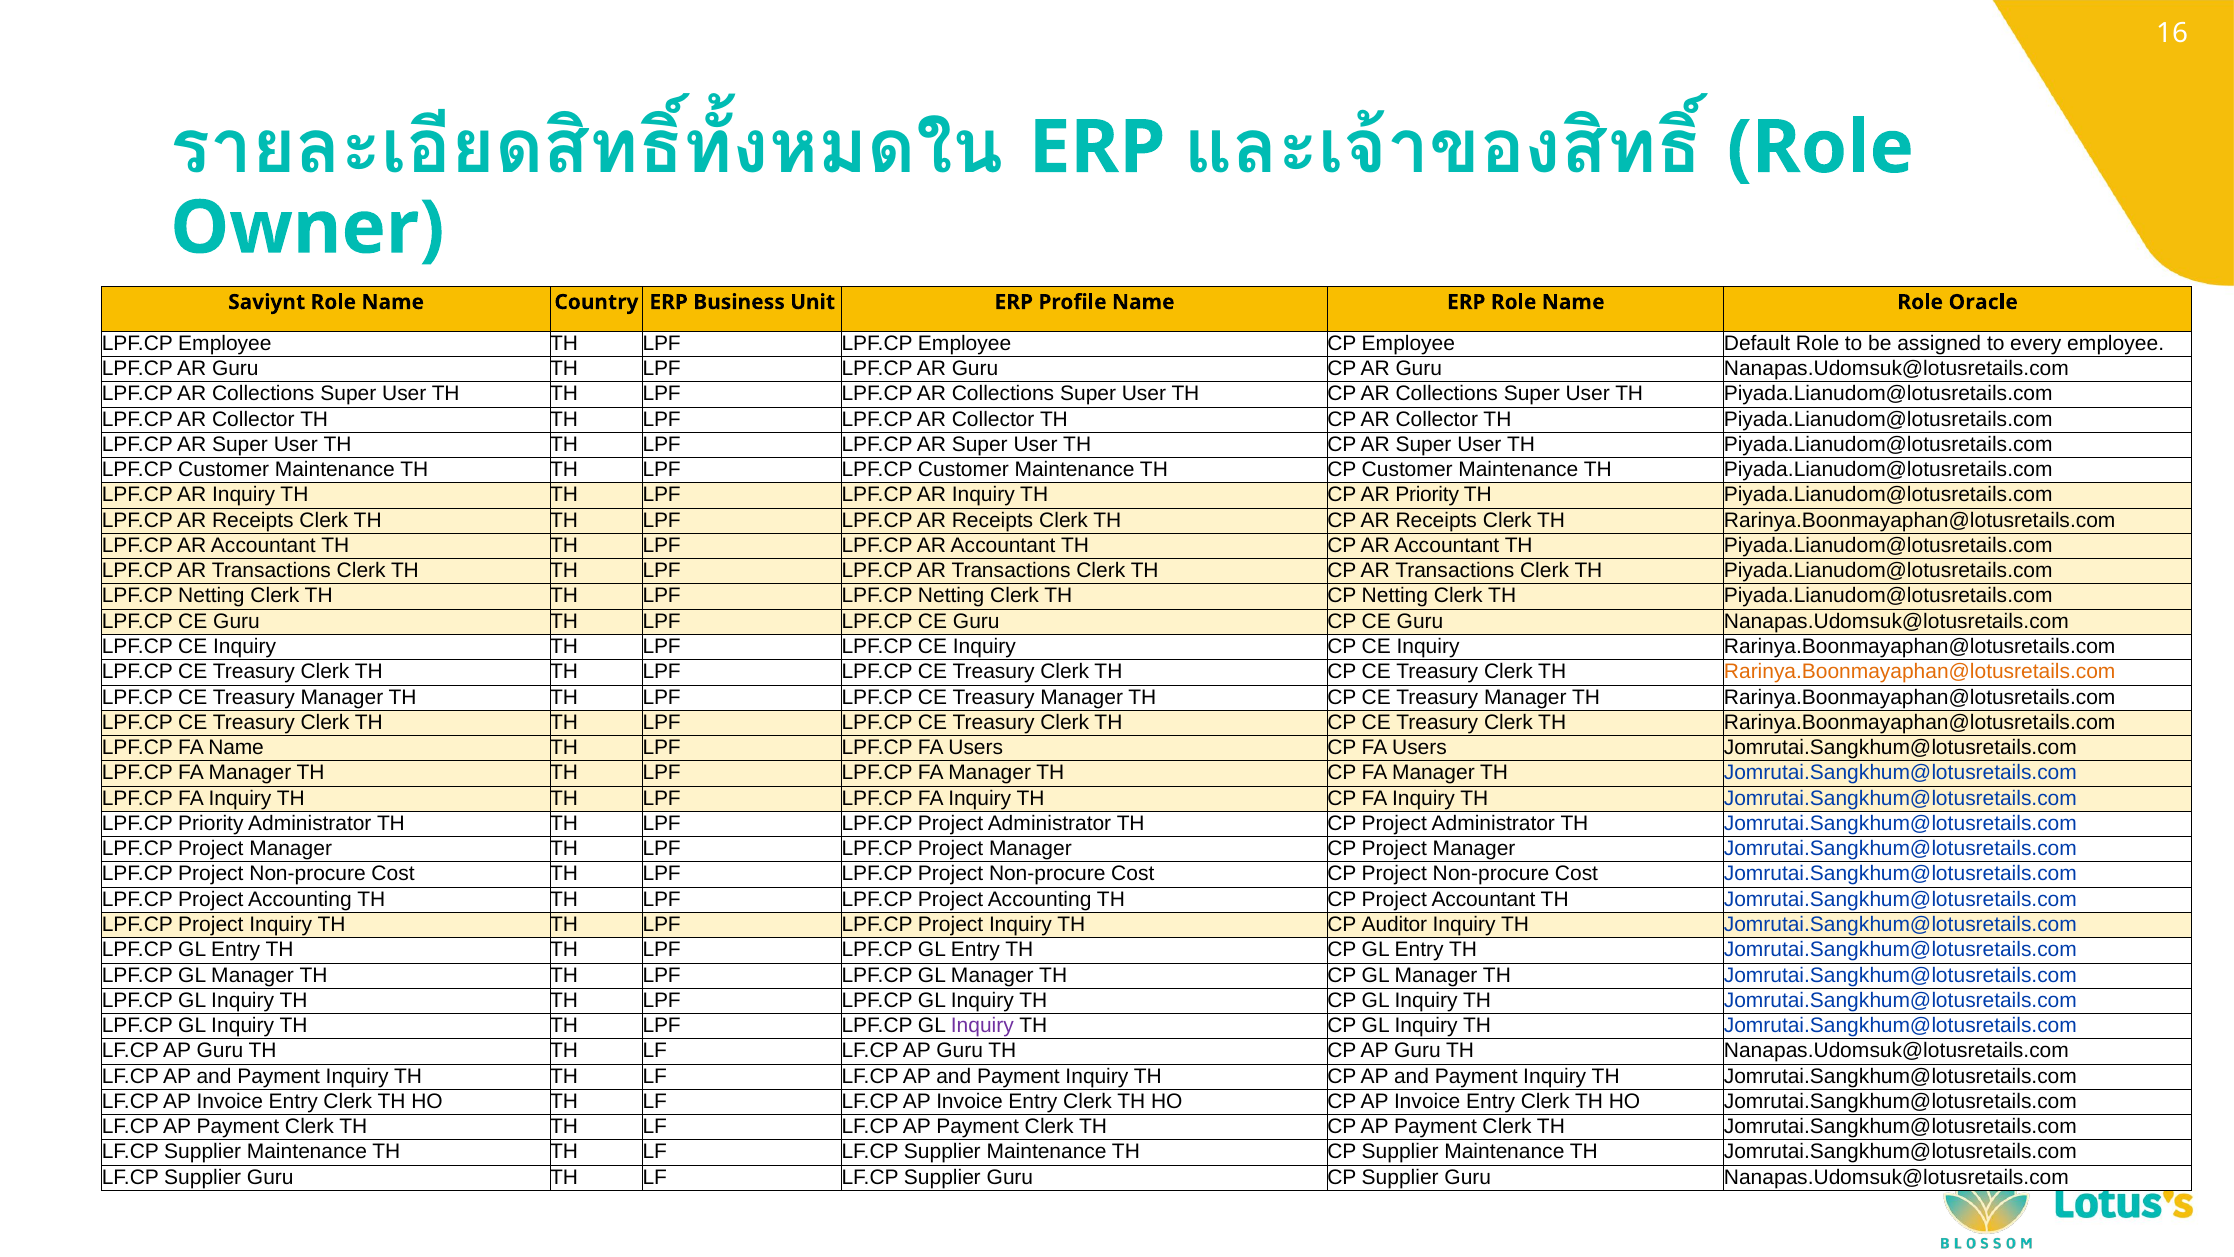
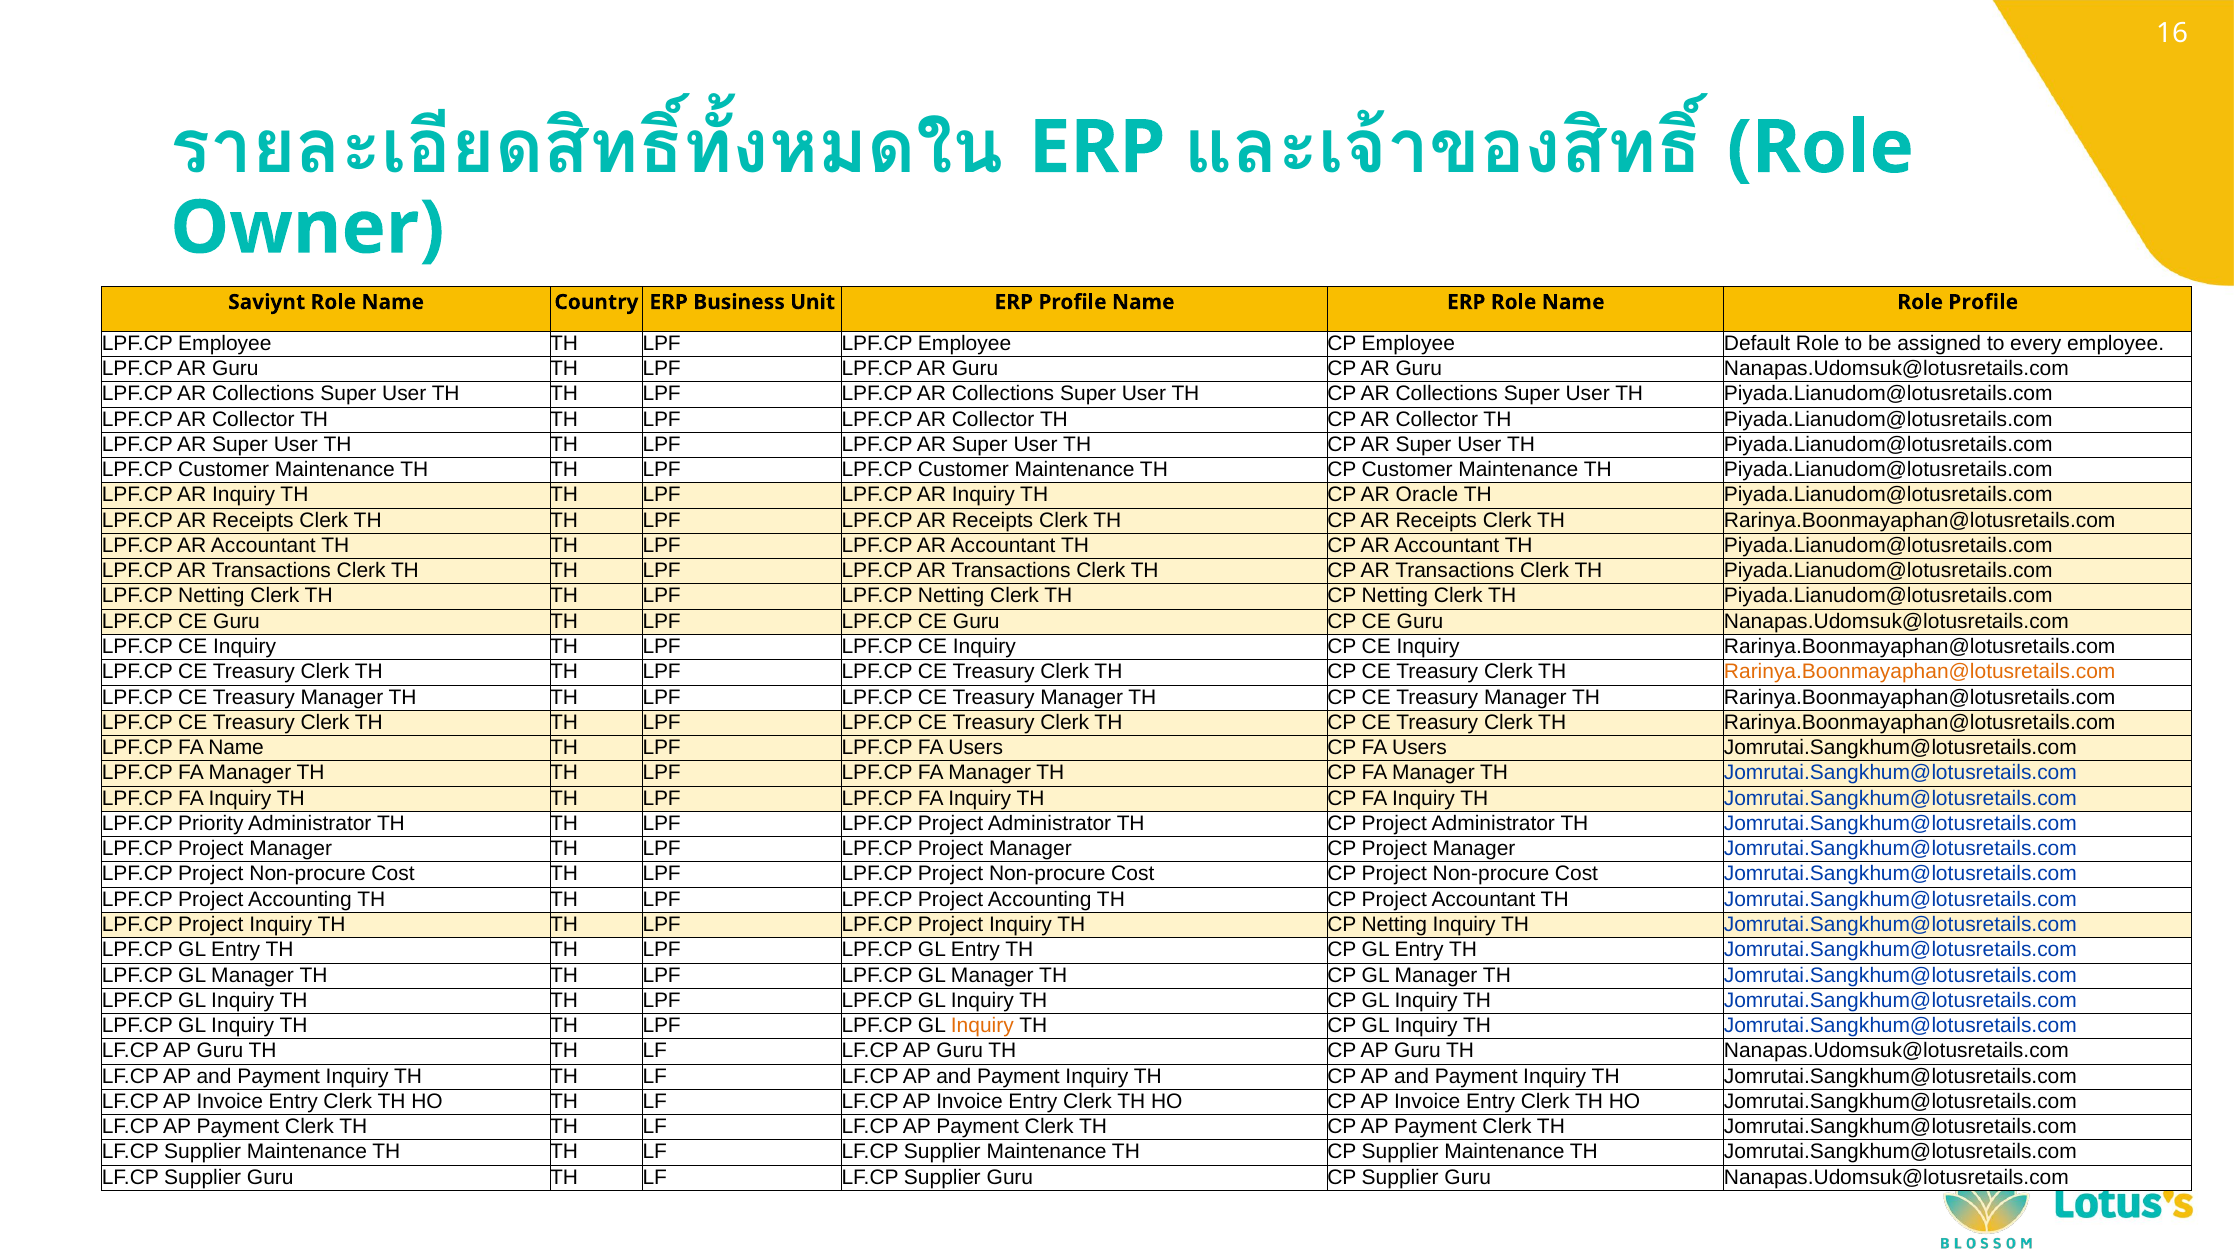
Role Oracle: Oracle -> Profile
AR Priority: Priority -> Oracle
Inquiry TH CP Auditor: Auditor -> Netting
Inquiry at (982, 1025) colour: purple -> orange
